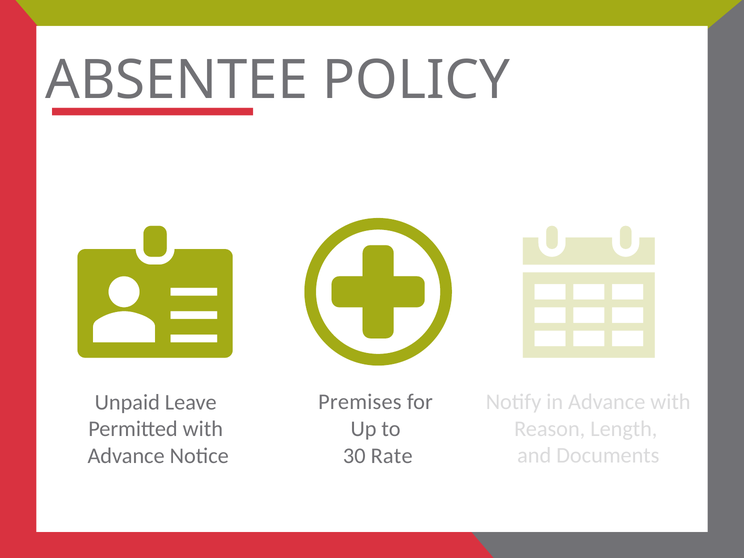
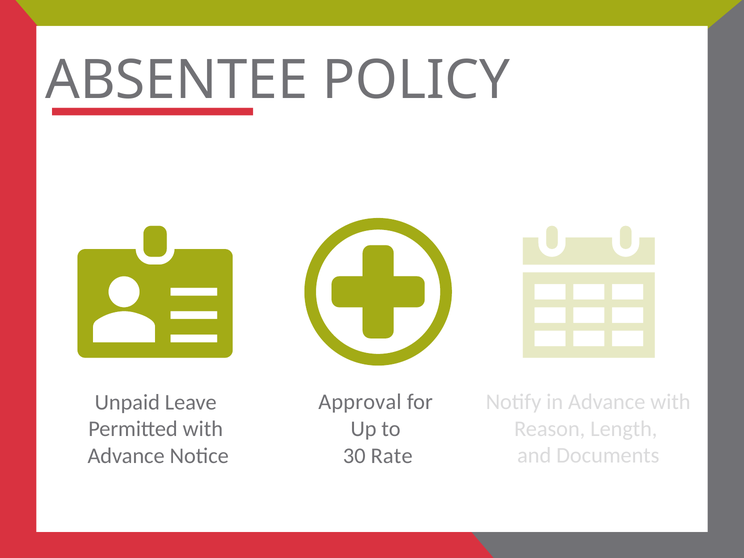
Premises: Premises -> Approval
